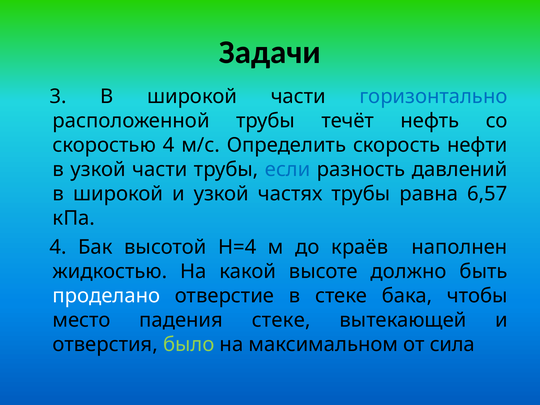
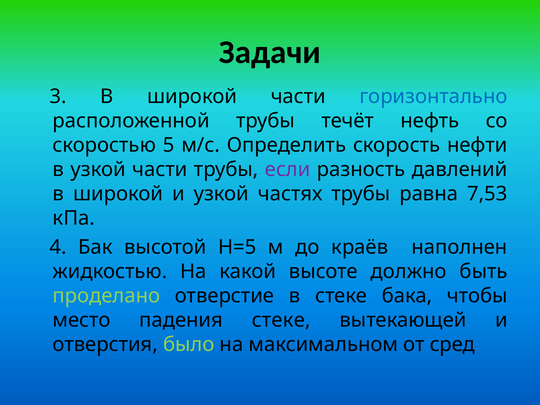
скоростью 4: 4 -> 5
если colour: blue -> purple
6,57: 6,57 -> 7,53
Н=4: Н=4 -> Н=5
проделано colour: white -> light green
сила: сила -> сред
